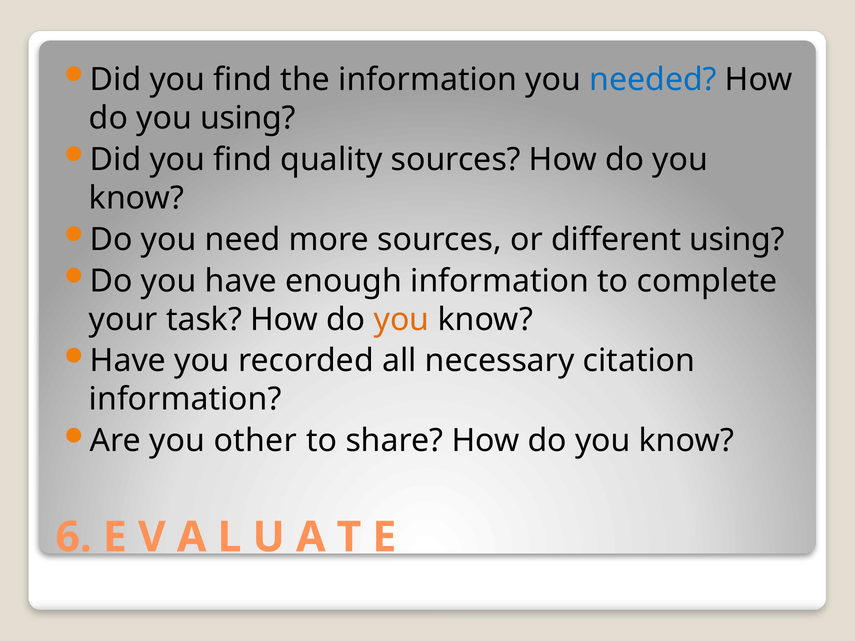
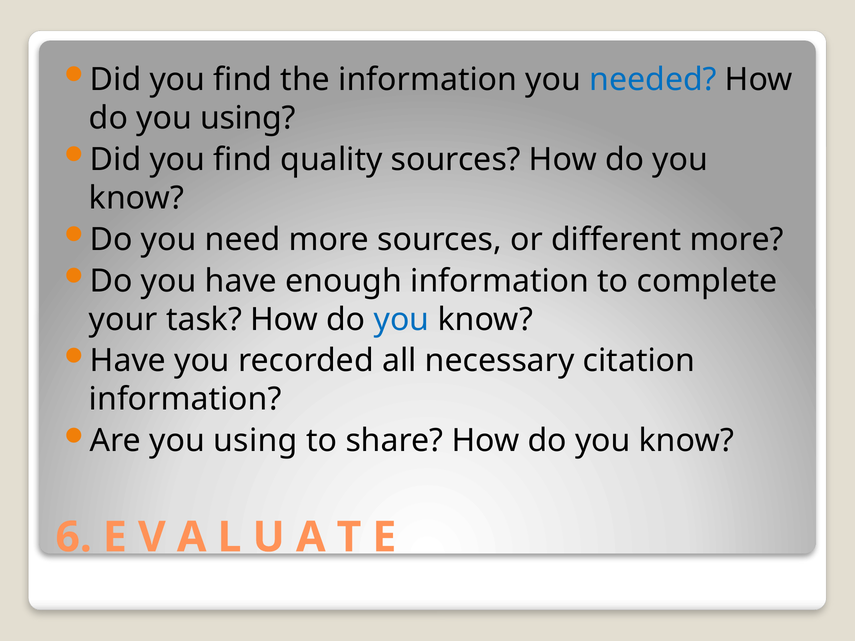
different using: using -> more
you at (402, 320) colour: orange -> blue
Are you other: other -> using
